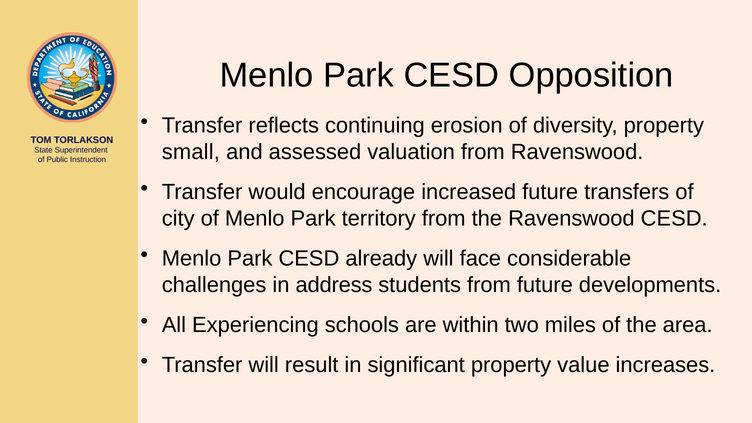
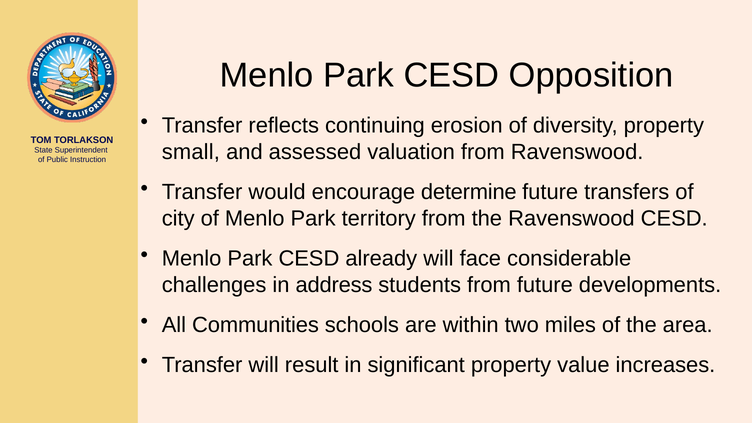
increased: increased -> determine
Experiencing: Experiencing -> Communities
